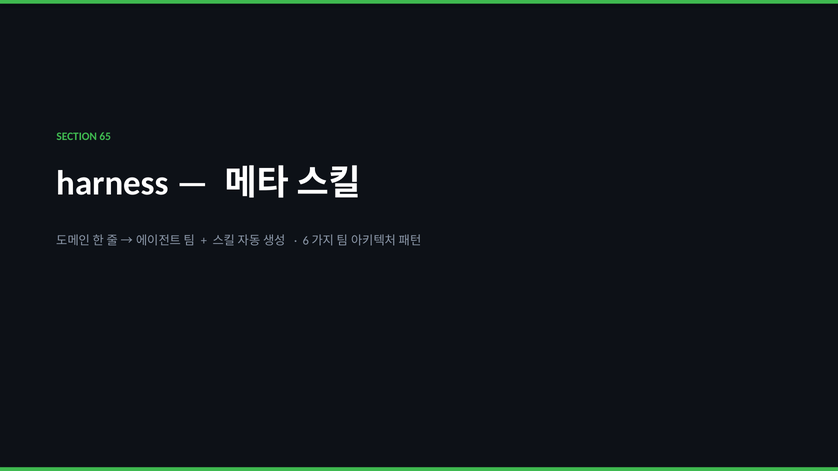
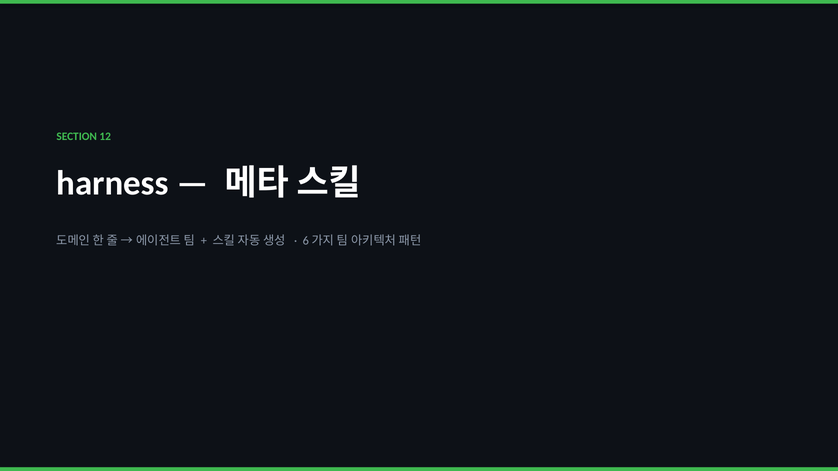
65: 65 -> 12
